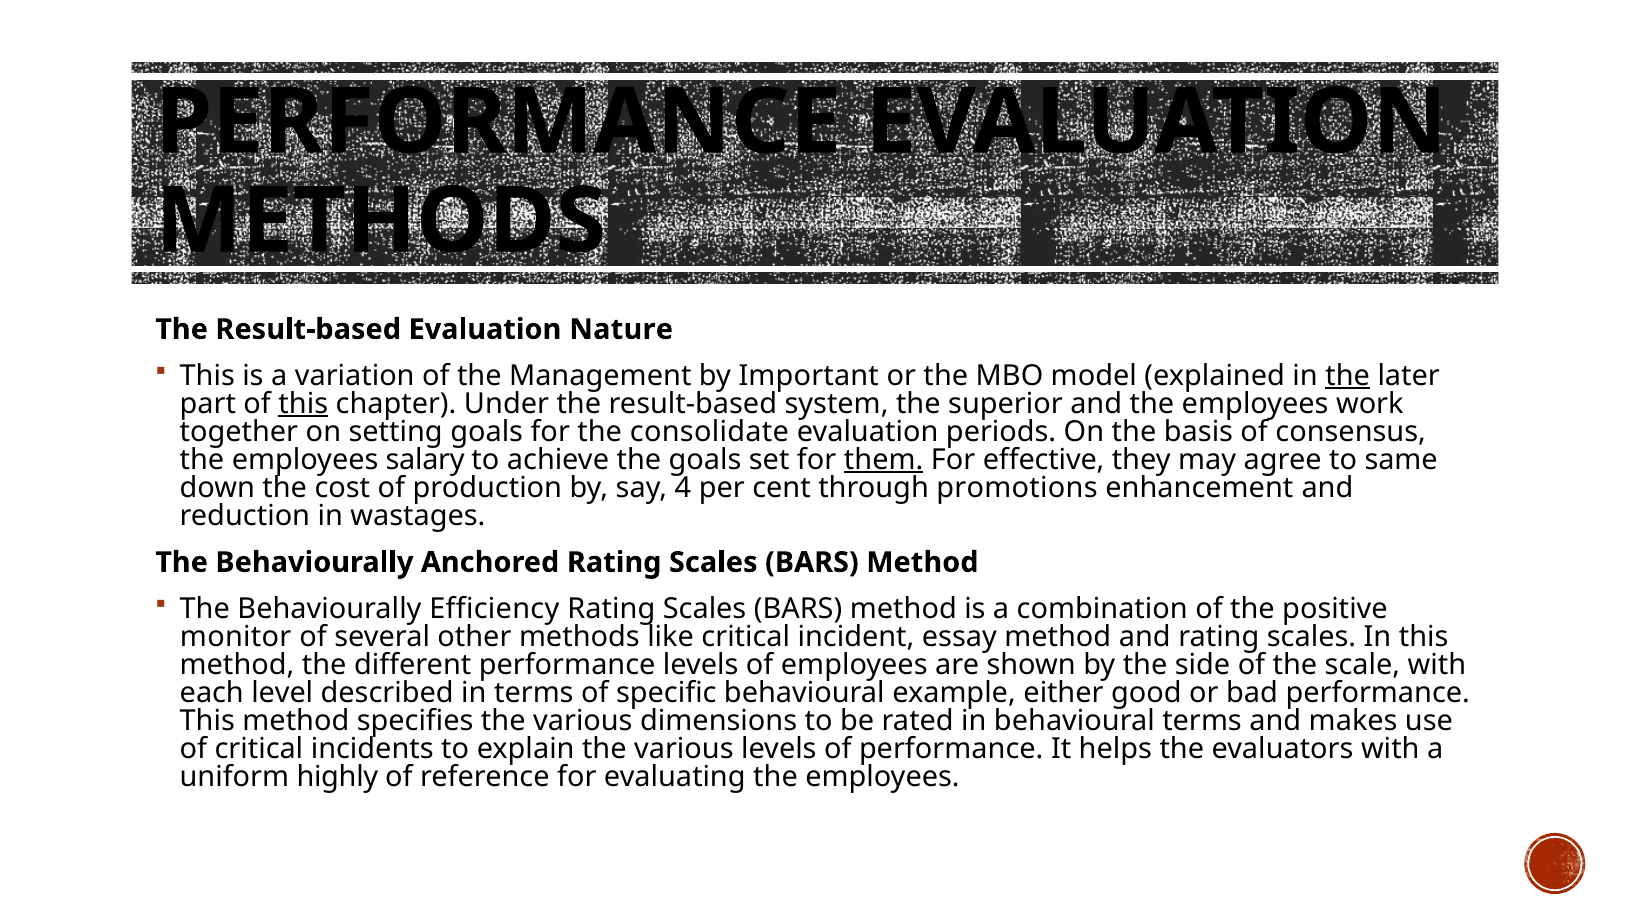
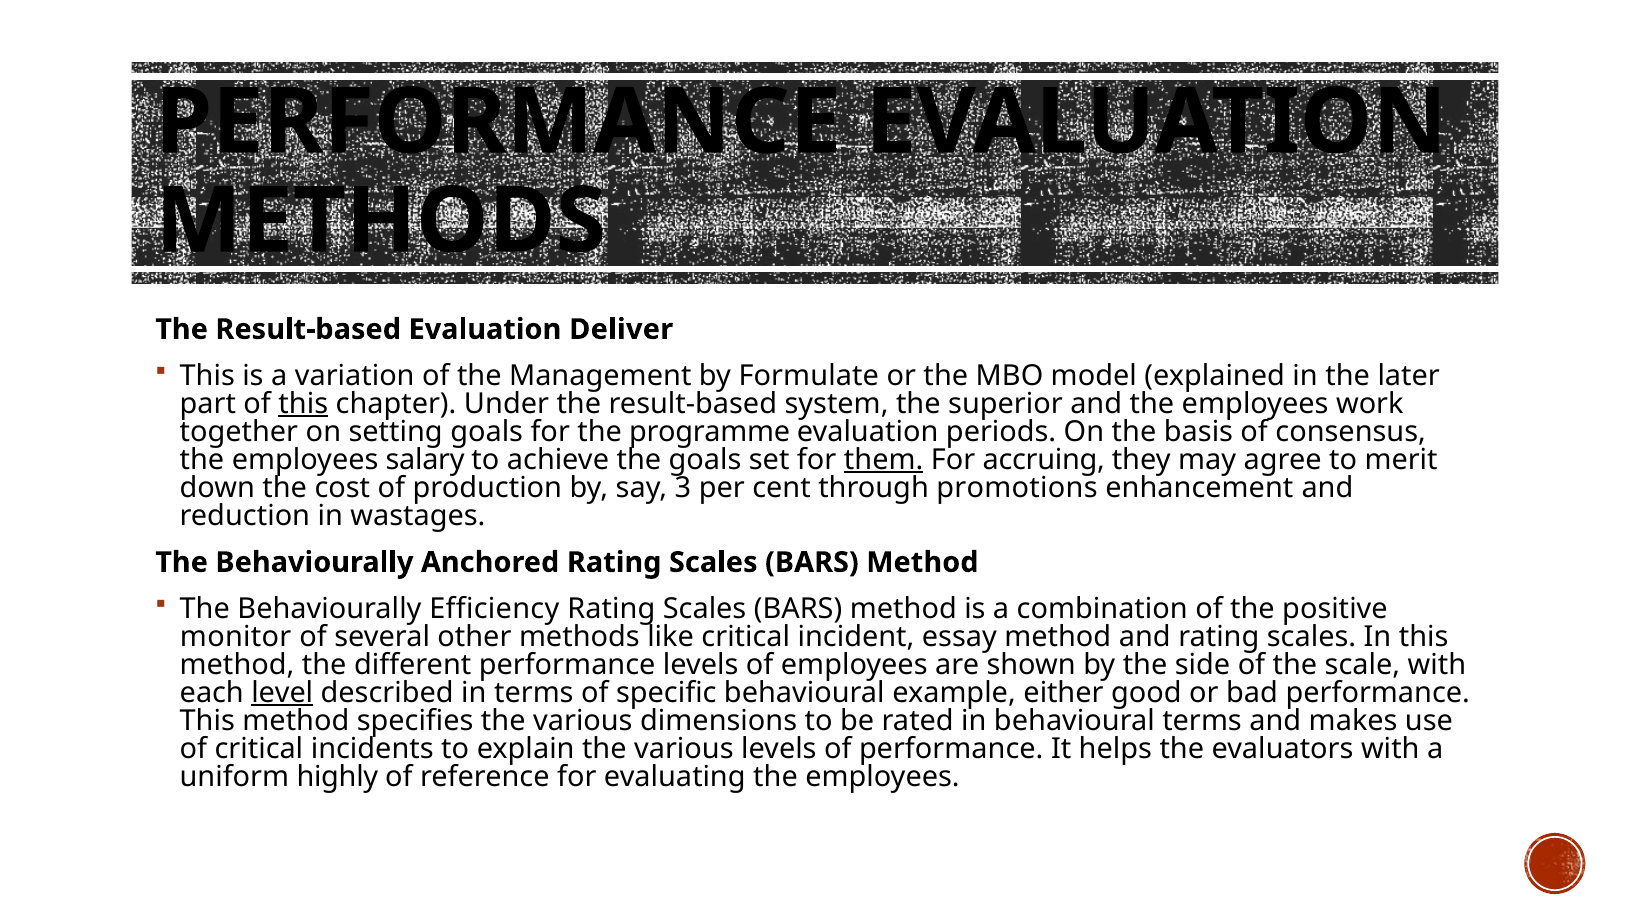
Nature: Nature -> Deliver
Important: Important -> Formulate
the at (1348, 376) underline: present -> none
consolidate: consolidate -> programme
effective: effective -> accruing
same: same -> merit
4: 4 -> 3
level underline: none -> present
